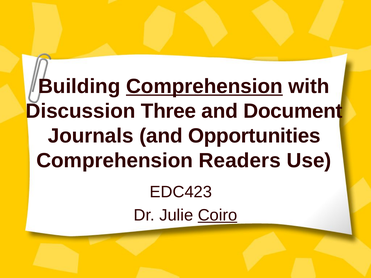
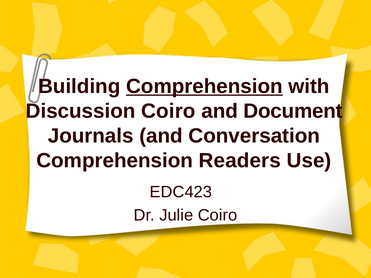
Discussion Three: Three -> Coiro
Opportunities: Opportunities -> Conversation
Coiro at (218, 215) underline: present -> none
